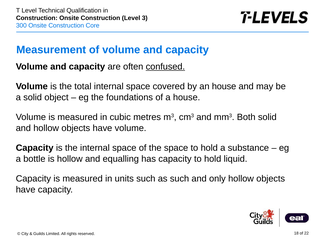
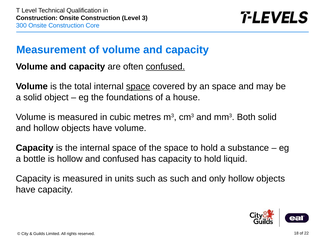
space at (138, 86) underline: none -> present
an house: house -> space
and equalling: equalling -> confused
